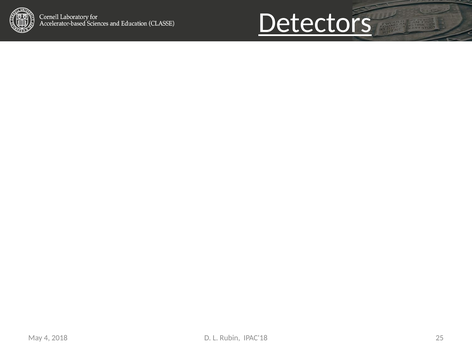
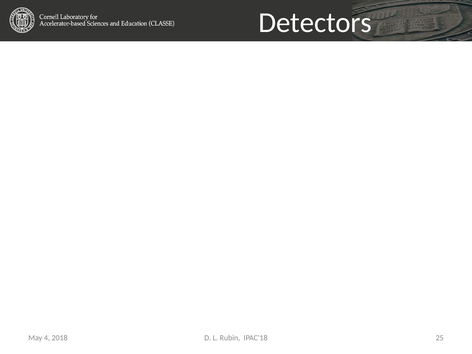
Detectors underline: present -> none
